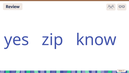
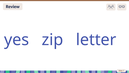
know: know -> letter
